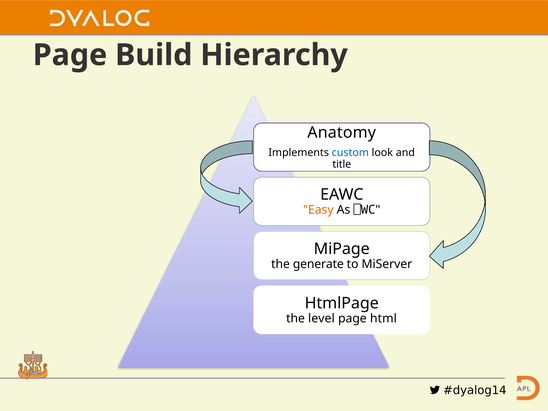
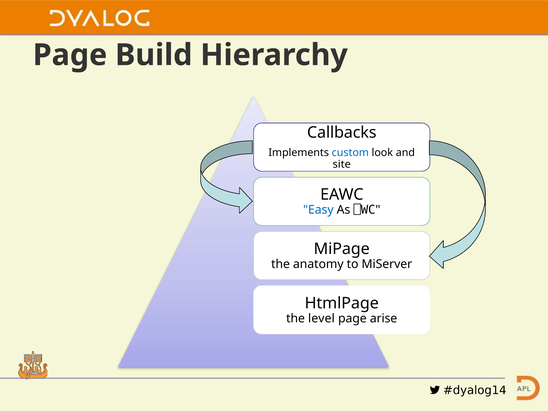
Anatomy: Anatomy -> Callbacks
title: title -> site
Easy colour: orange -> blue
generate: generate -> anatomy
html: html -> arise
